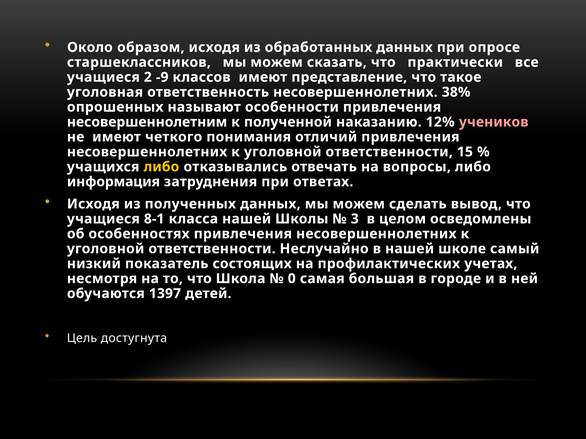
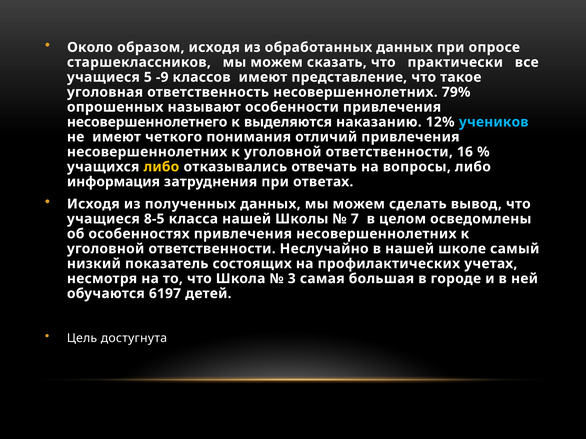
2: 2 -> 5
38%: 38% -> 79%
несовершеннолетним: несовершеннолетним -> несовершеннолетнего
полученной: полученной -> выделяются
учеников colour: pink -> light blue
15: 15 -> 16
8-1: 8-1 -> 8-5
3: 3 -> 7
0: 0 -> 3
1397: 1397 -> 6197
